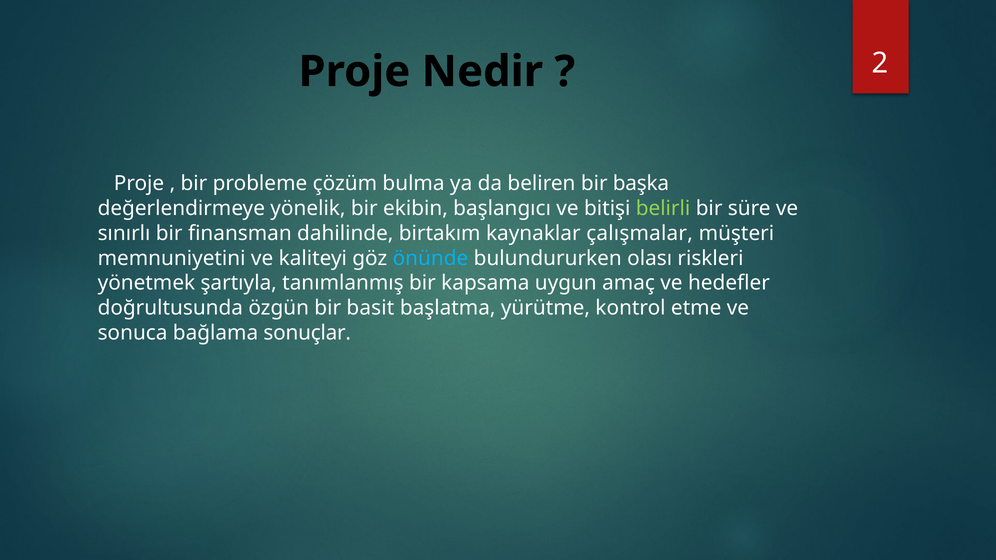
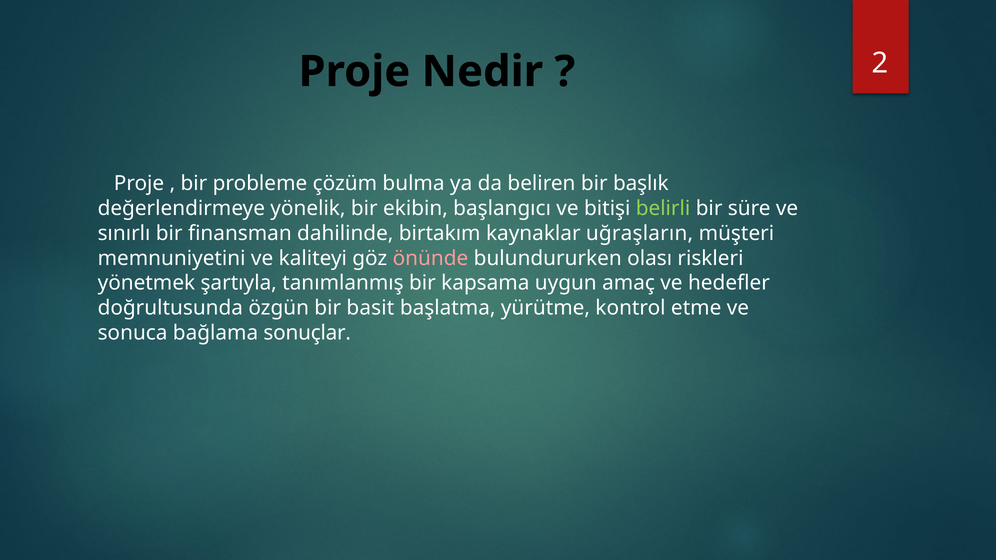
başka: başka -> başlık
çalışmalar: çalışmalar -> uğraşların
önünde colour: light blue -> pink
